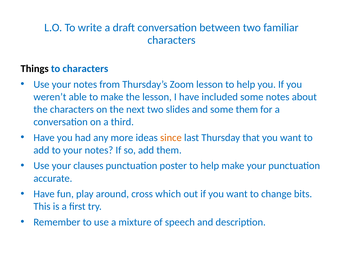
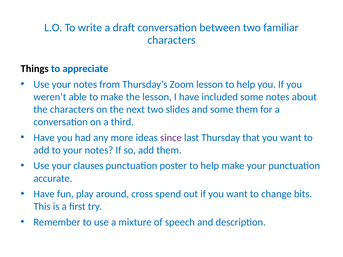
to characters: characters -> appreciate
since colour: orange -> purple
which: which -> spend
